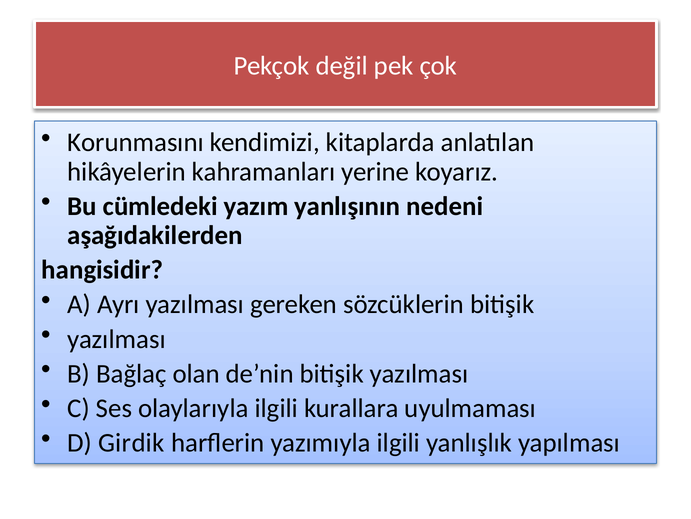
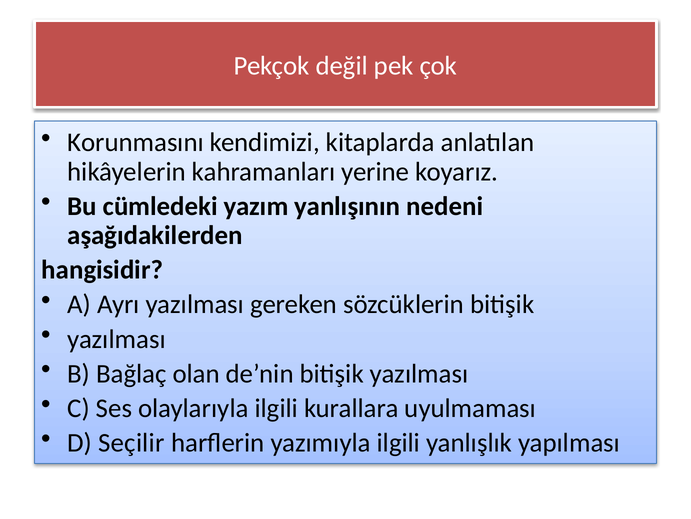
Girdik: Girdik -> Seçilir
